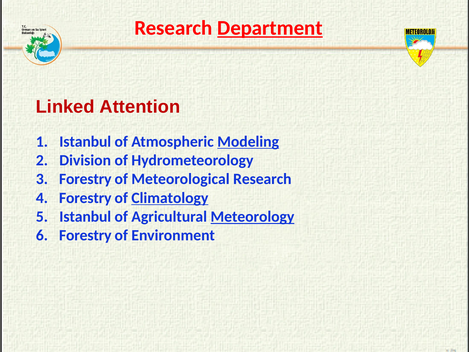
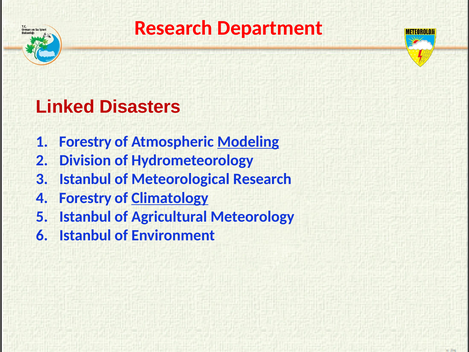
Department underline: present -> none
Attention: Attention -> Disasters
Istanbul at (85, 142): Istanbul -> Forestry
Forestry at (85, 179): Forestry -> Istanbul
Meteorology underline: present -> none
Forestry at (85, 235): Forestry -> Istanbul
